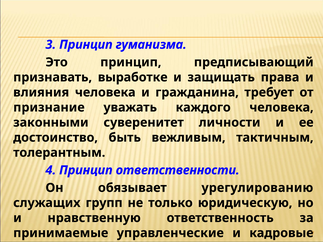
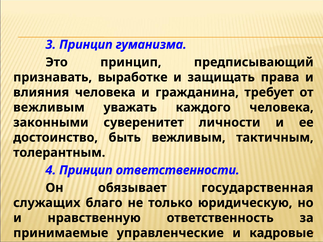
признание at (49, 108): признание -> вежливым
урегулированию: урегулированию -> государственная
групп: групп -> благо
